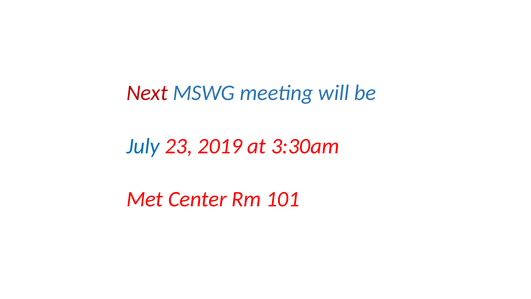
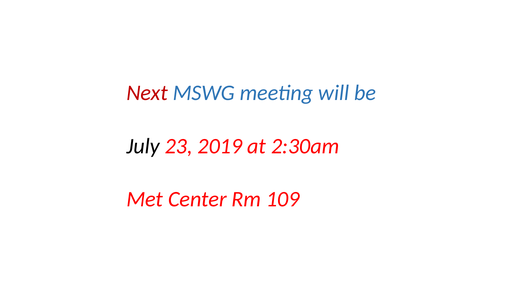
July colour: blue -> black
3:30am: 3:30am -> 2:30am
101: 101 -> 109
